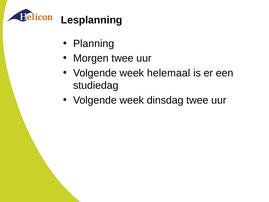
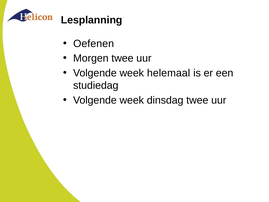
Planning: Planning -> Oefenen
